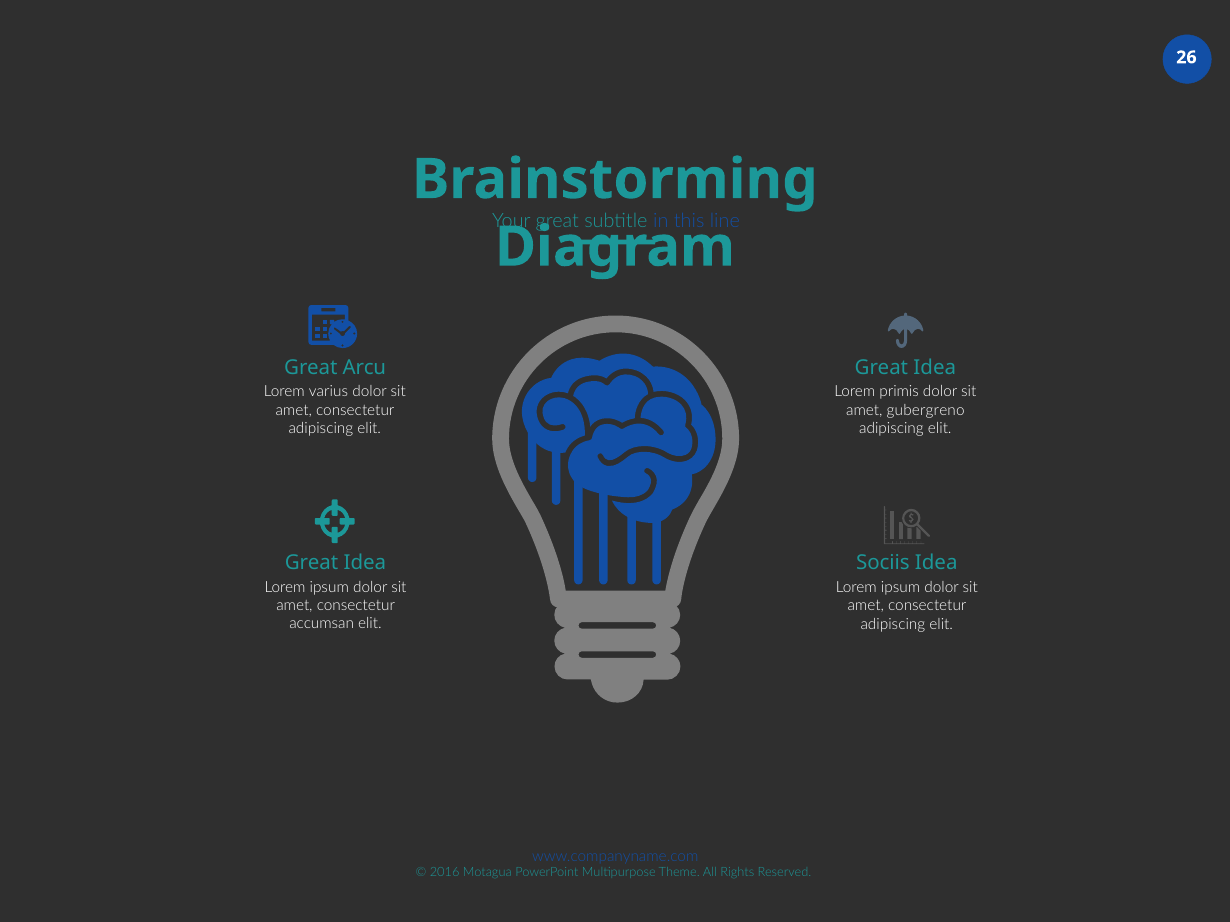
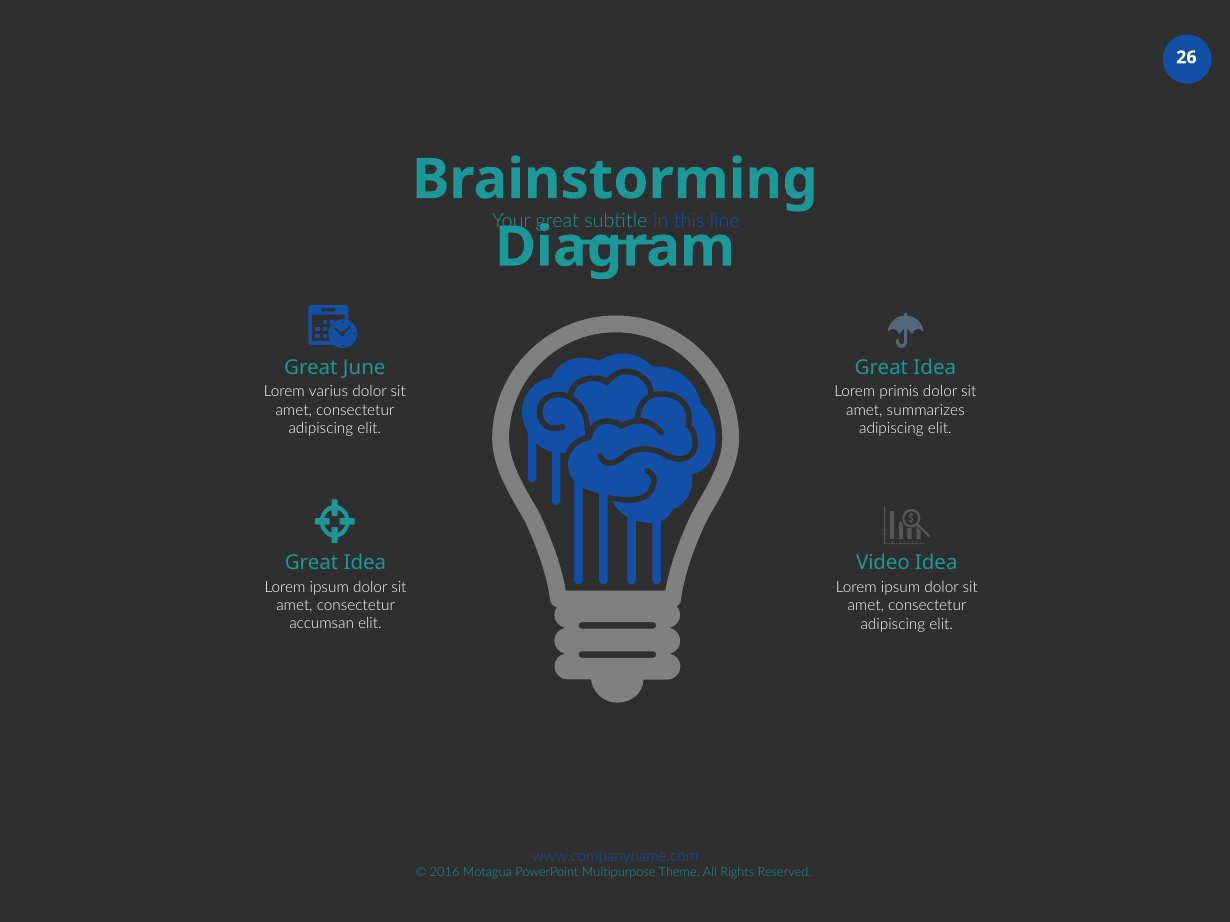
Arcu: Arcu -> June
gubergreno: gubergreno -> summarizes
Sociis: Sociis -> Video
